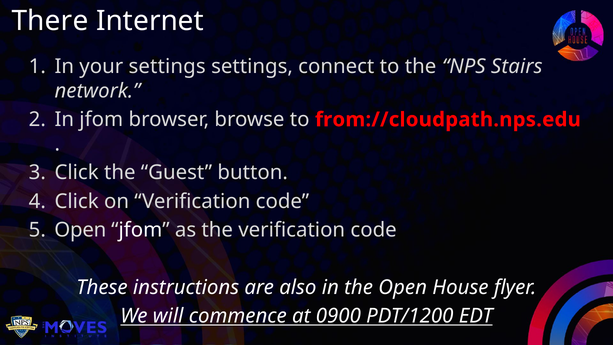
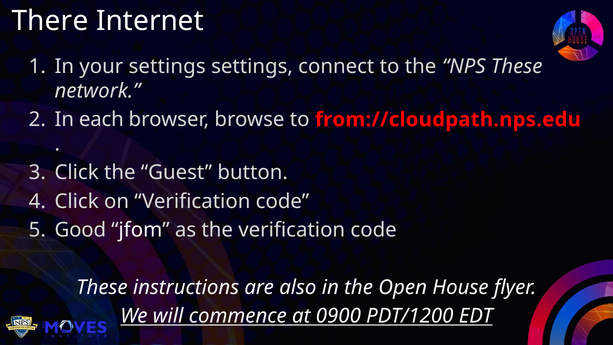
NPS Stairs: Stairs -> These
In jfom: jfom -> each
Open at (80, 230): Open -> Good
